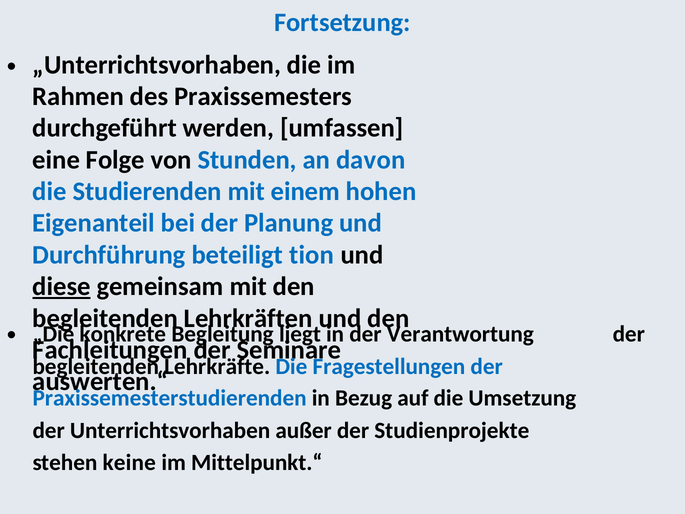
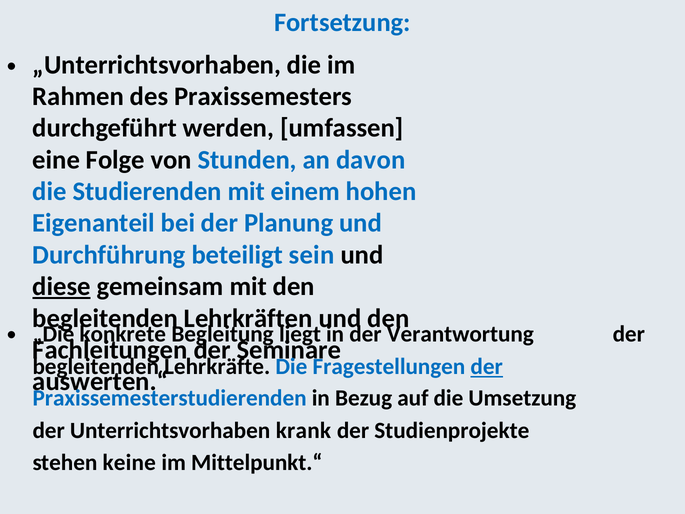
tion: tion -> sein
der at (487, 367) underline: none -> present
außer: außer -> krank
